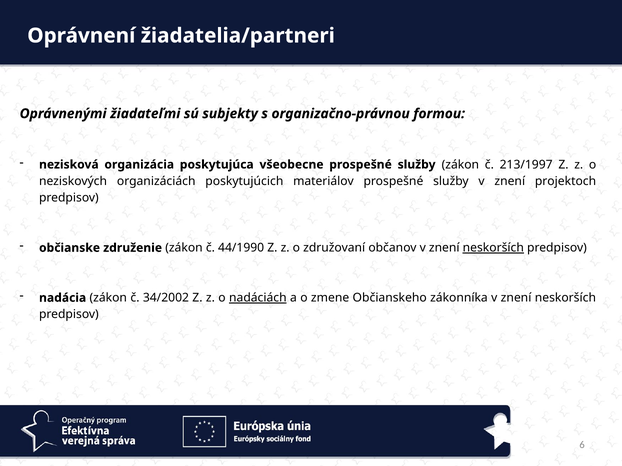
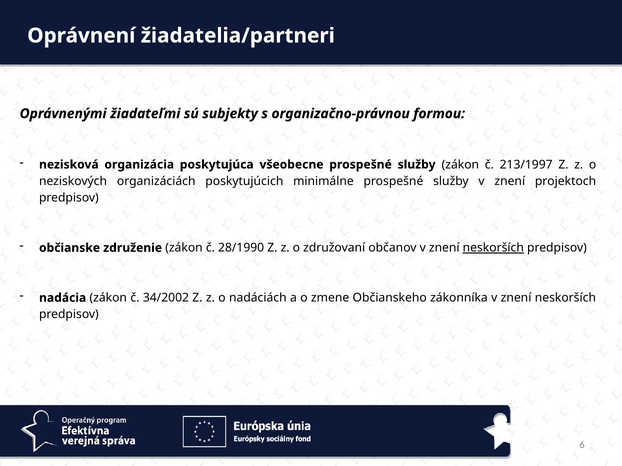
materiálov: materiálov -> minimálne
44/1990: 44/1990 -> 28/1990
nadáciách underline: present -> none
